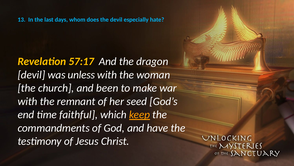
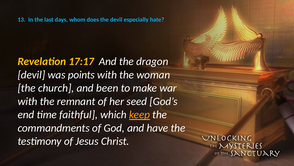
57:17: 57:17 -> 17:17
unless: unless -> points
